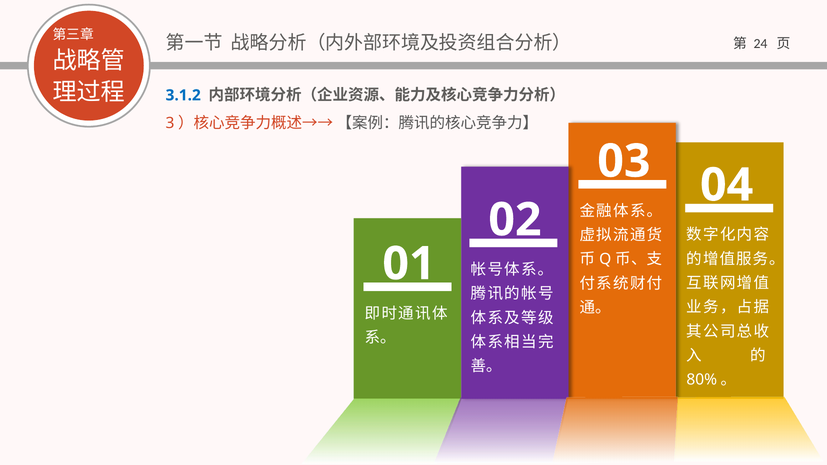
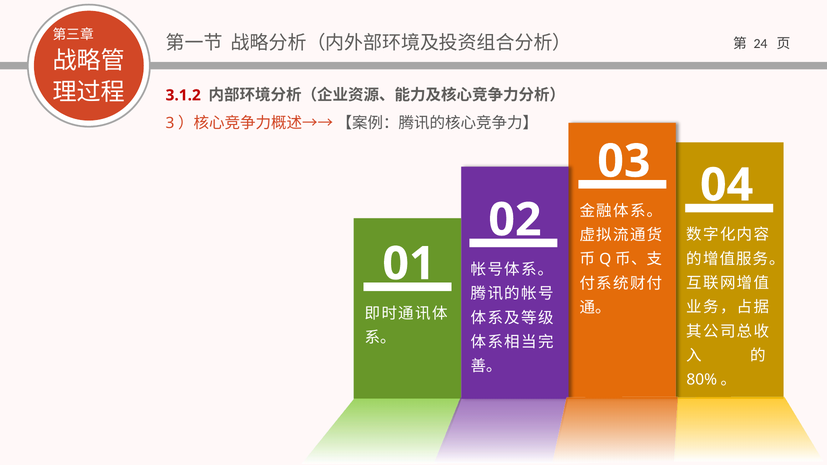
3.1.2 colour: blue -> red
